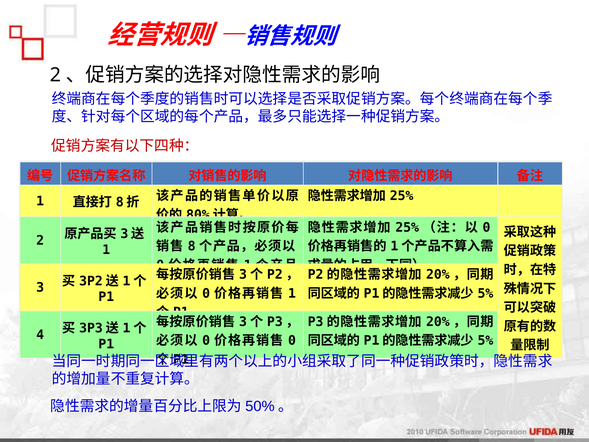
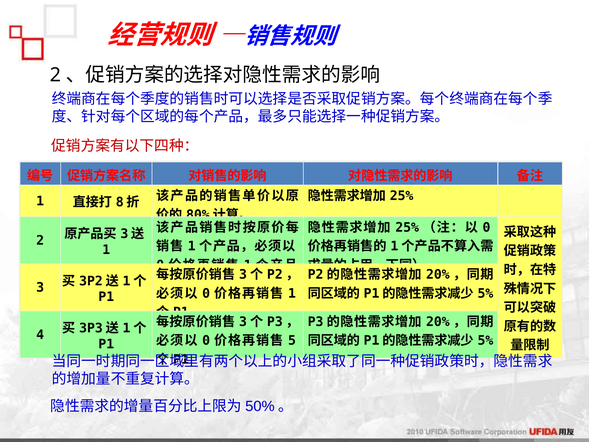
8 at (192, 246): 8 -> 1
0 at (292, 340): 0 -> 5
